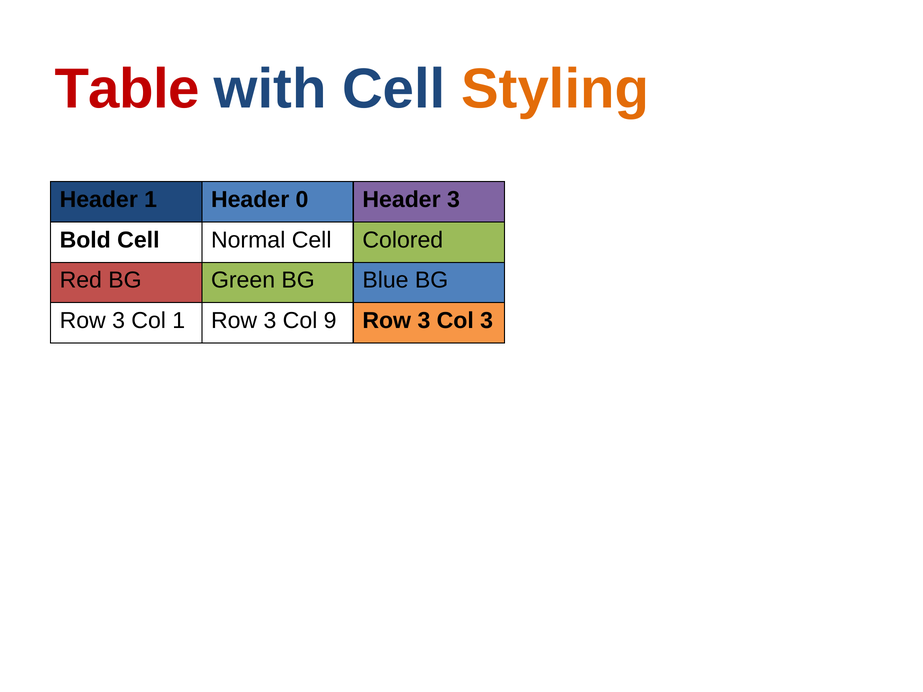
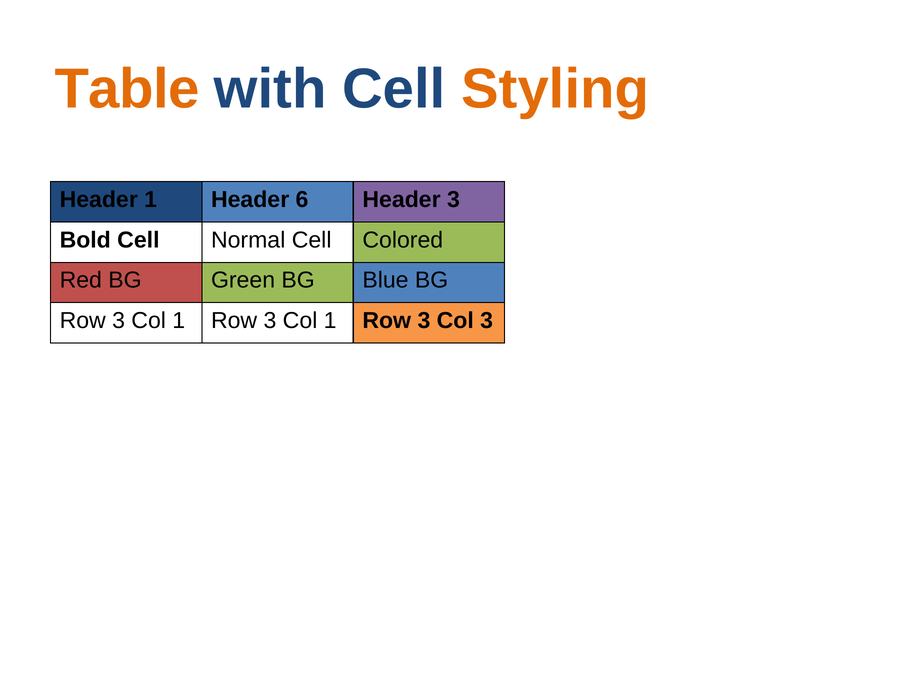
Table colour: red -> orange
0: 0 -> 6
9 at (330, 321): 9 -> 1
